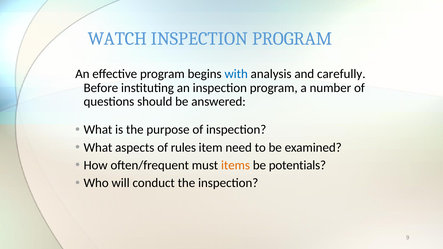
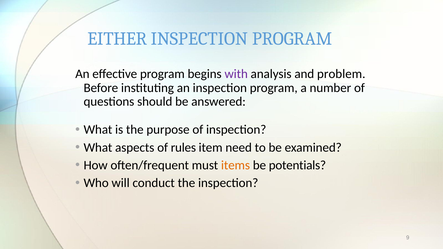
WATCH: WATCH -> EITHER
with colour: blue -> purple
carefully: carefully -> problem
